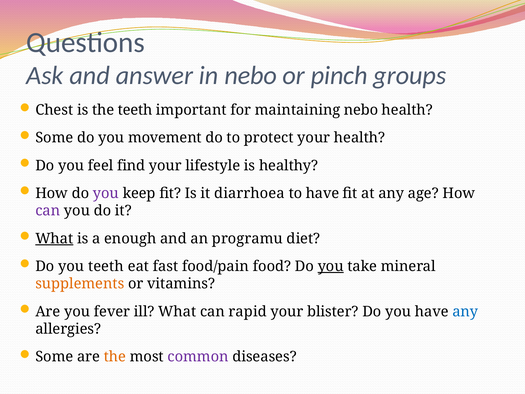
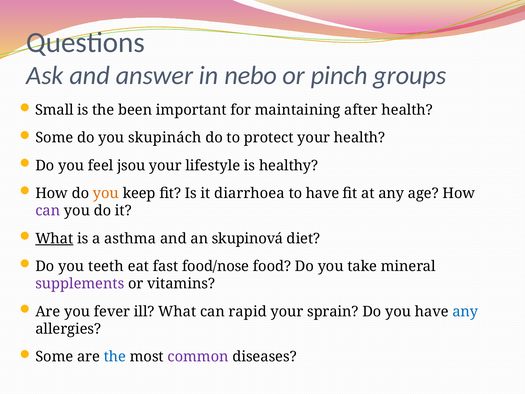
Chest: Chest -> Small
the teeth: teeth -> been
maintaining nebo: nebo -> after
movement: movement -> skupinách
find: find -> jsou
you at (106, 193) colour: purple -> orange
enough: enough -> asthma
programu: programu -> skupinová
food/pain: food/pain -> food/nose
you at (331, 266) underline: present -> none
supplements colour: orange -> purple
blister: blister -> sprain
the at (115, 357) colour: orange -> blue
